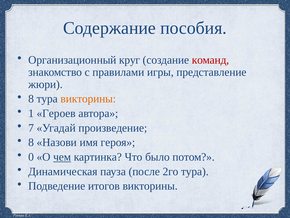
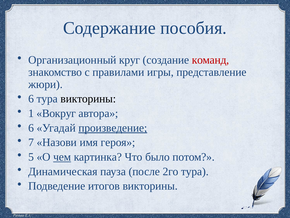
8 at (31, 99): 8 -> 6
викторины at (88, 99) colour: orange -> black
Героев: Героев -> Вокруг
7 at (31, 128): 7 -> 6
произведение underline: none -> present
8 at (31, 142): 8 -> 7
0: 0 -> 5
